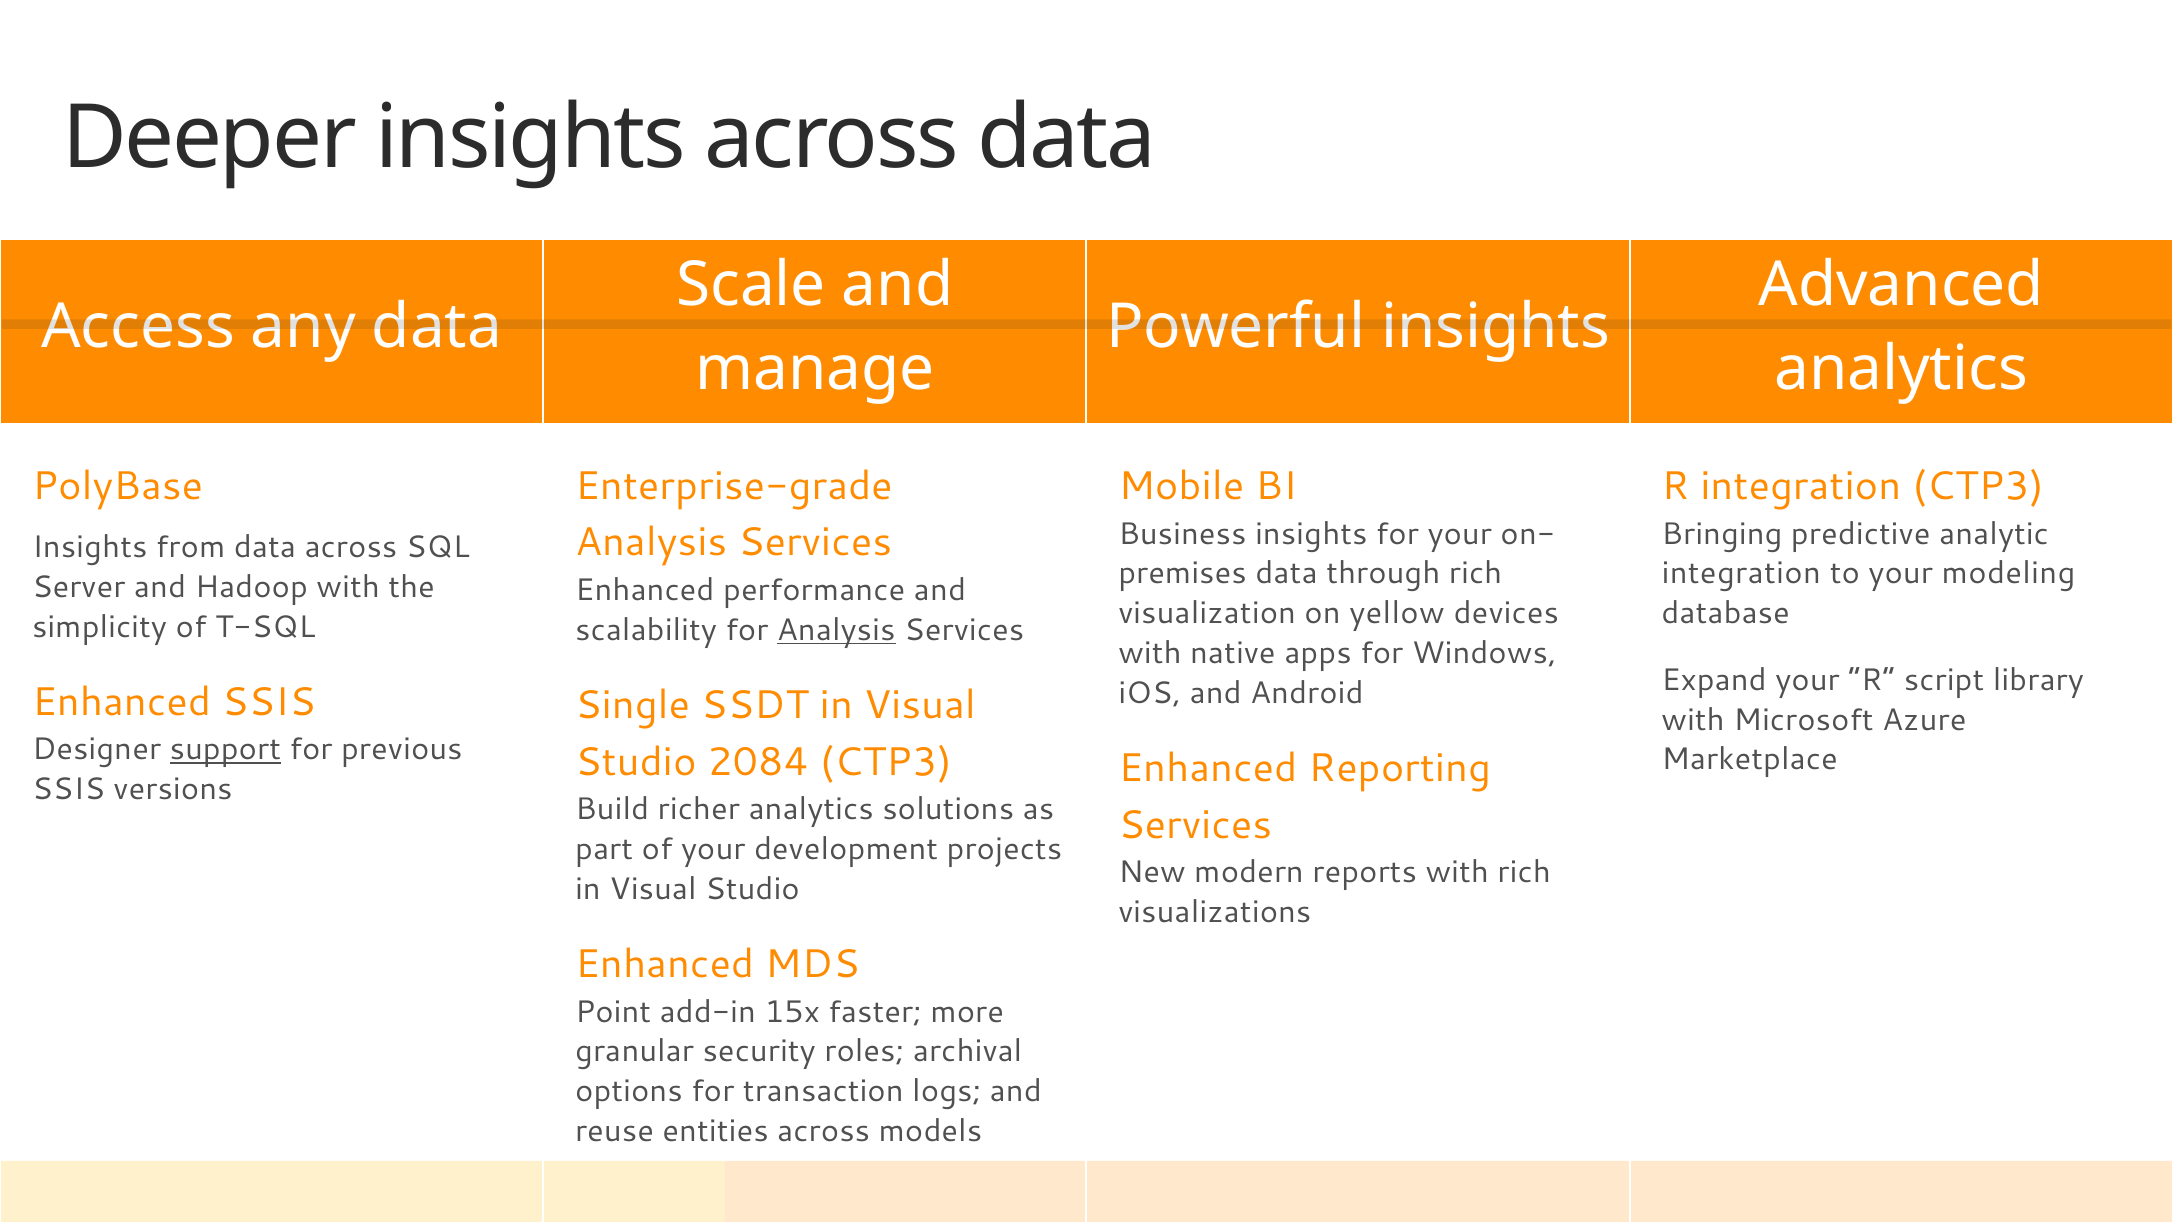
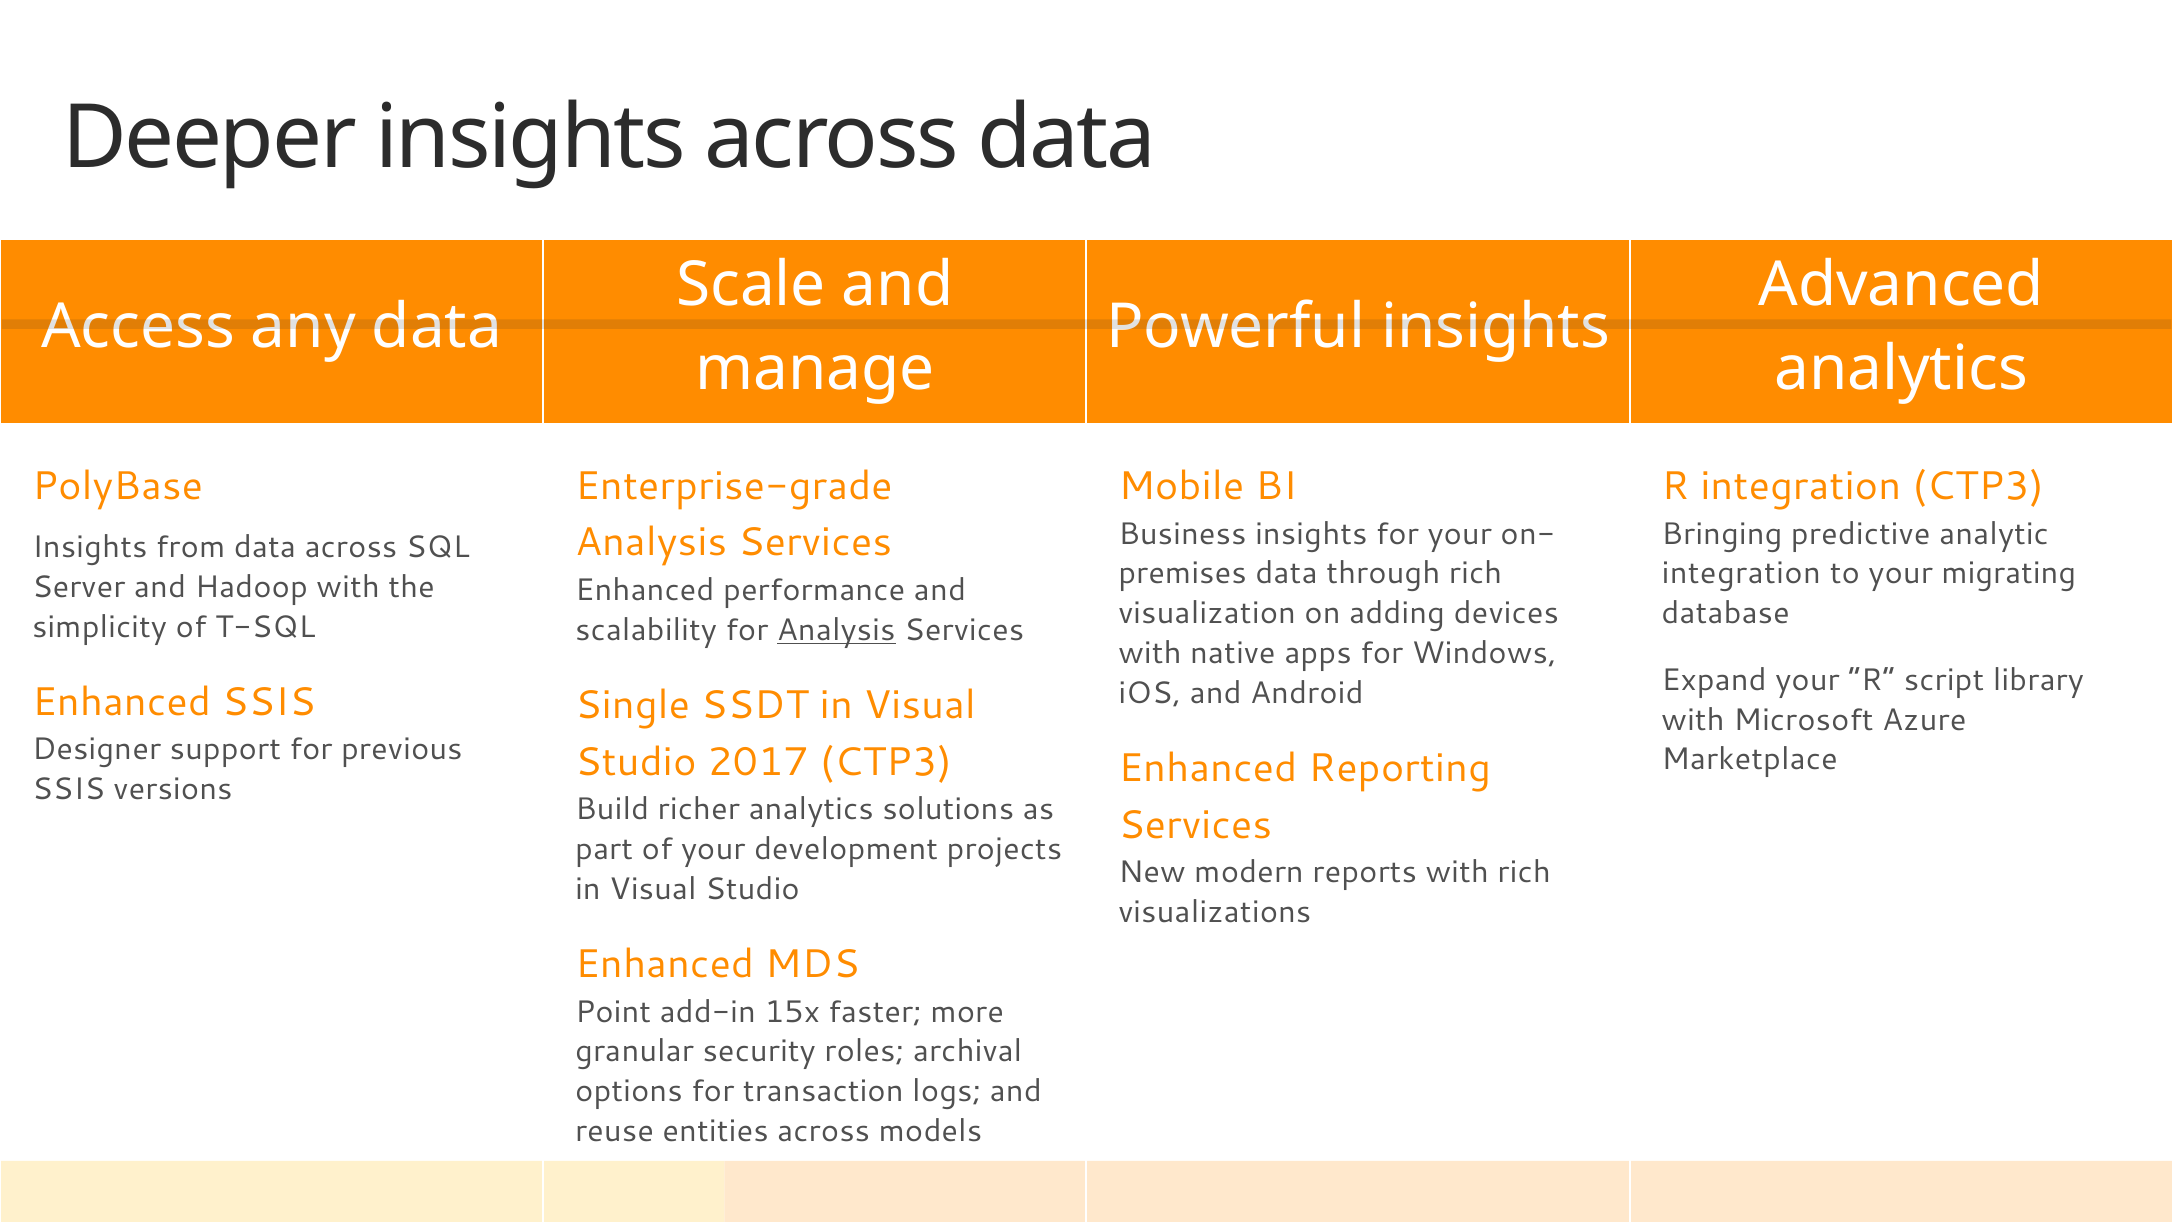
modeling: modeling -> migrating
yellow: yellow -> adding
support underline: present -> none
2084: 2084 -> 2017
